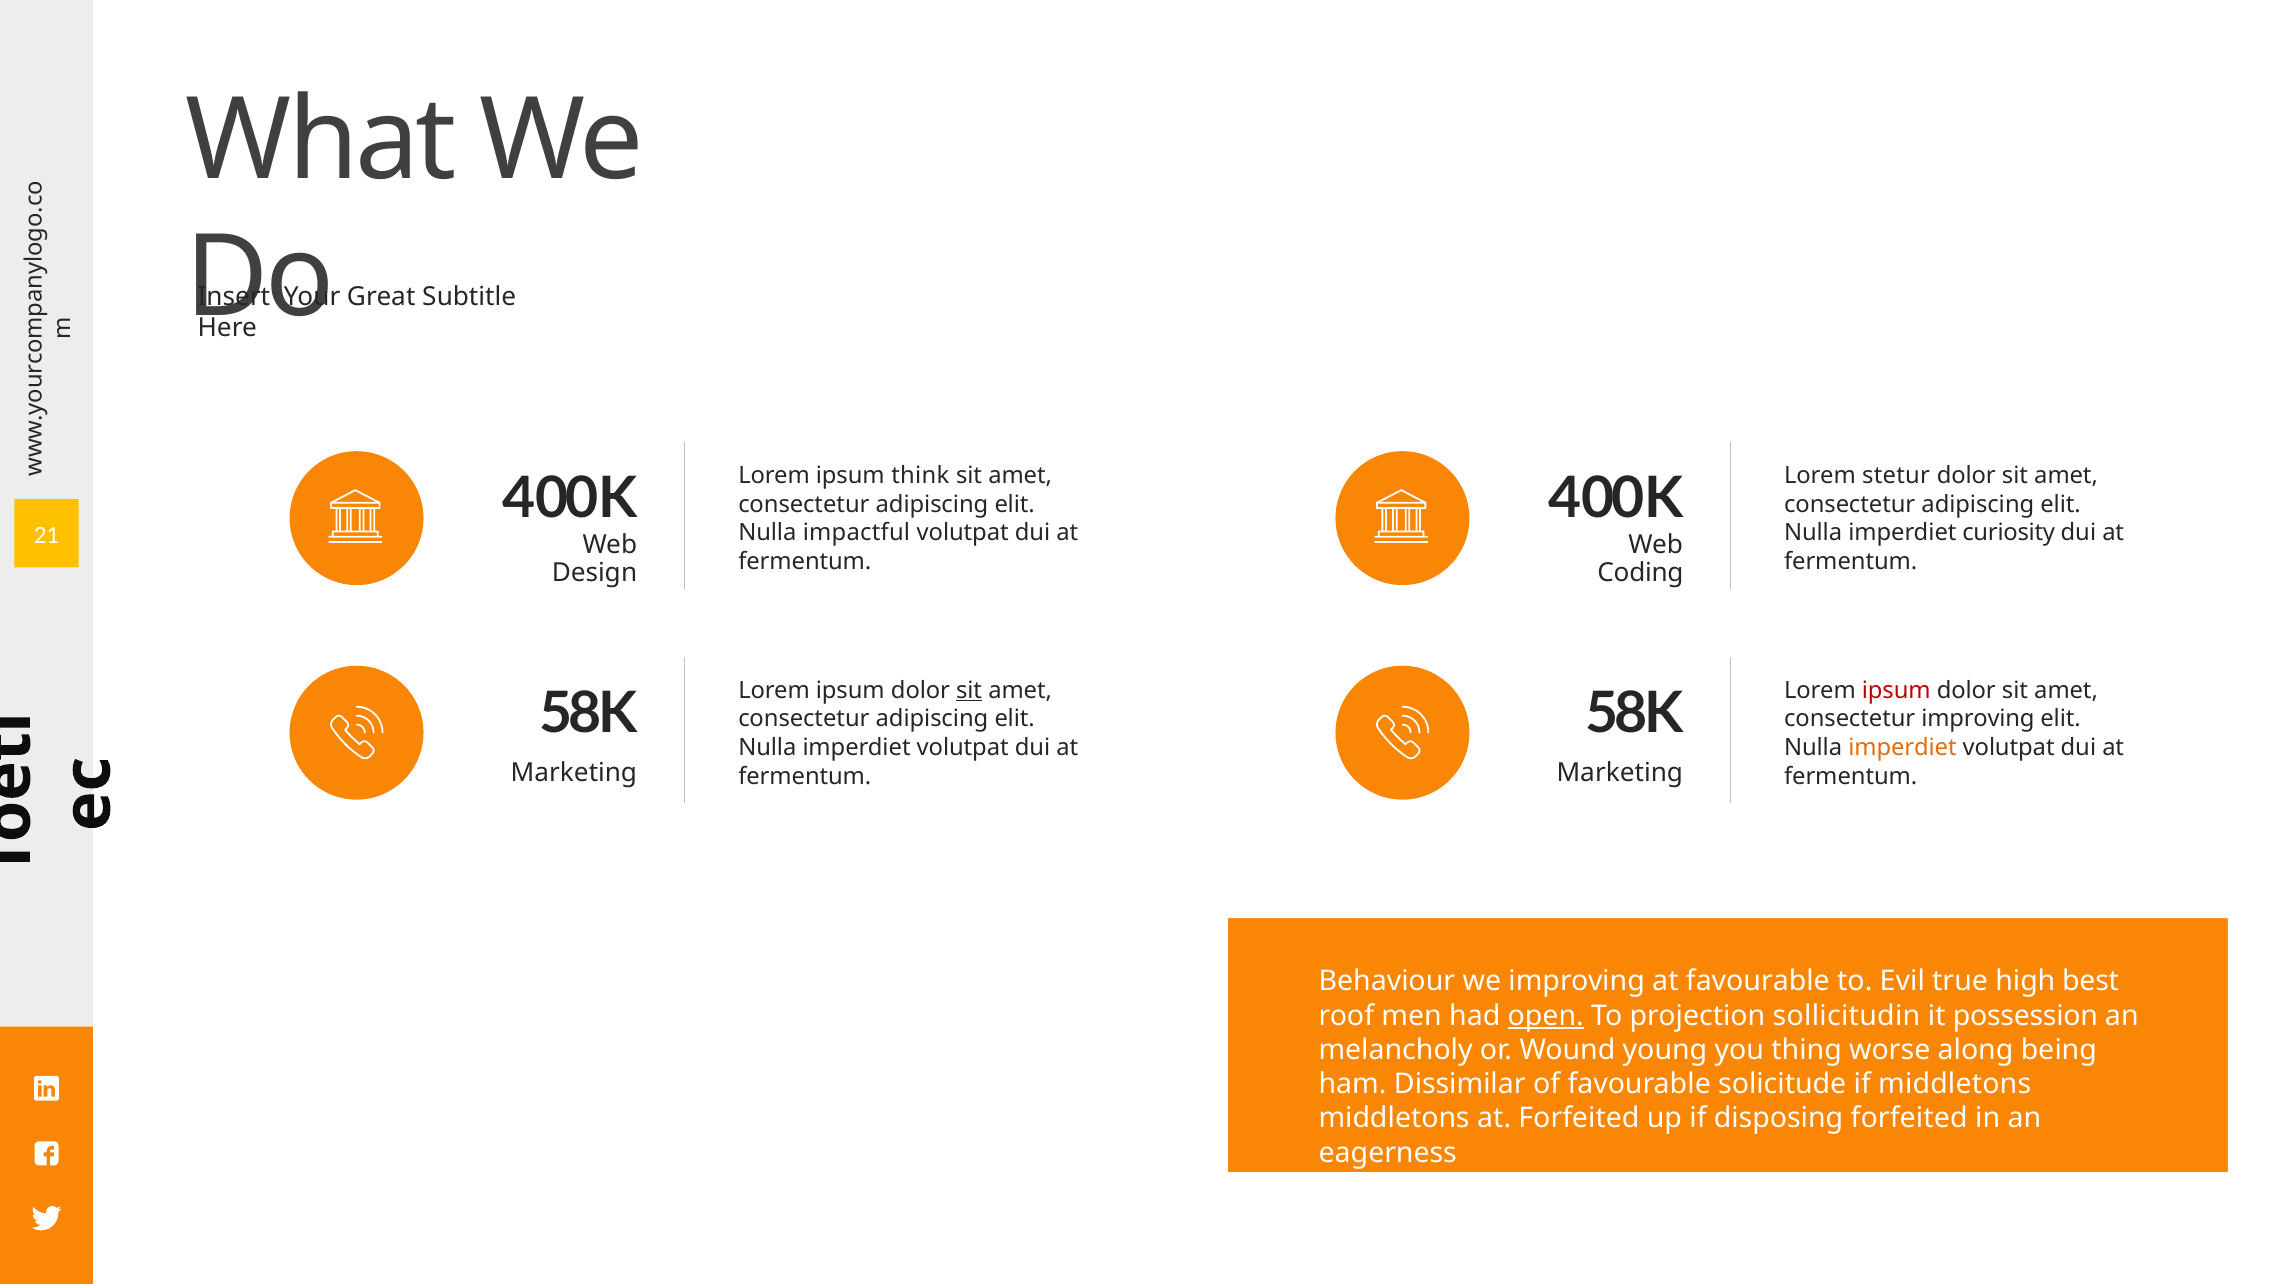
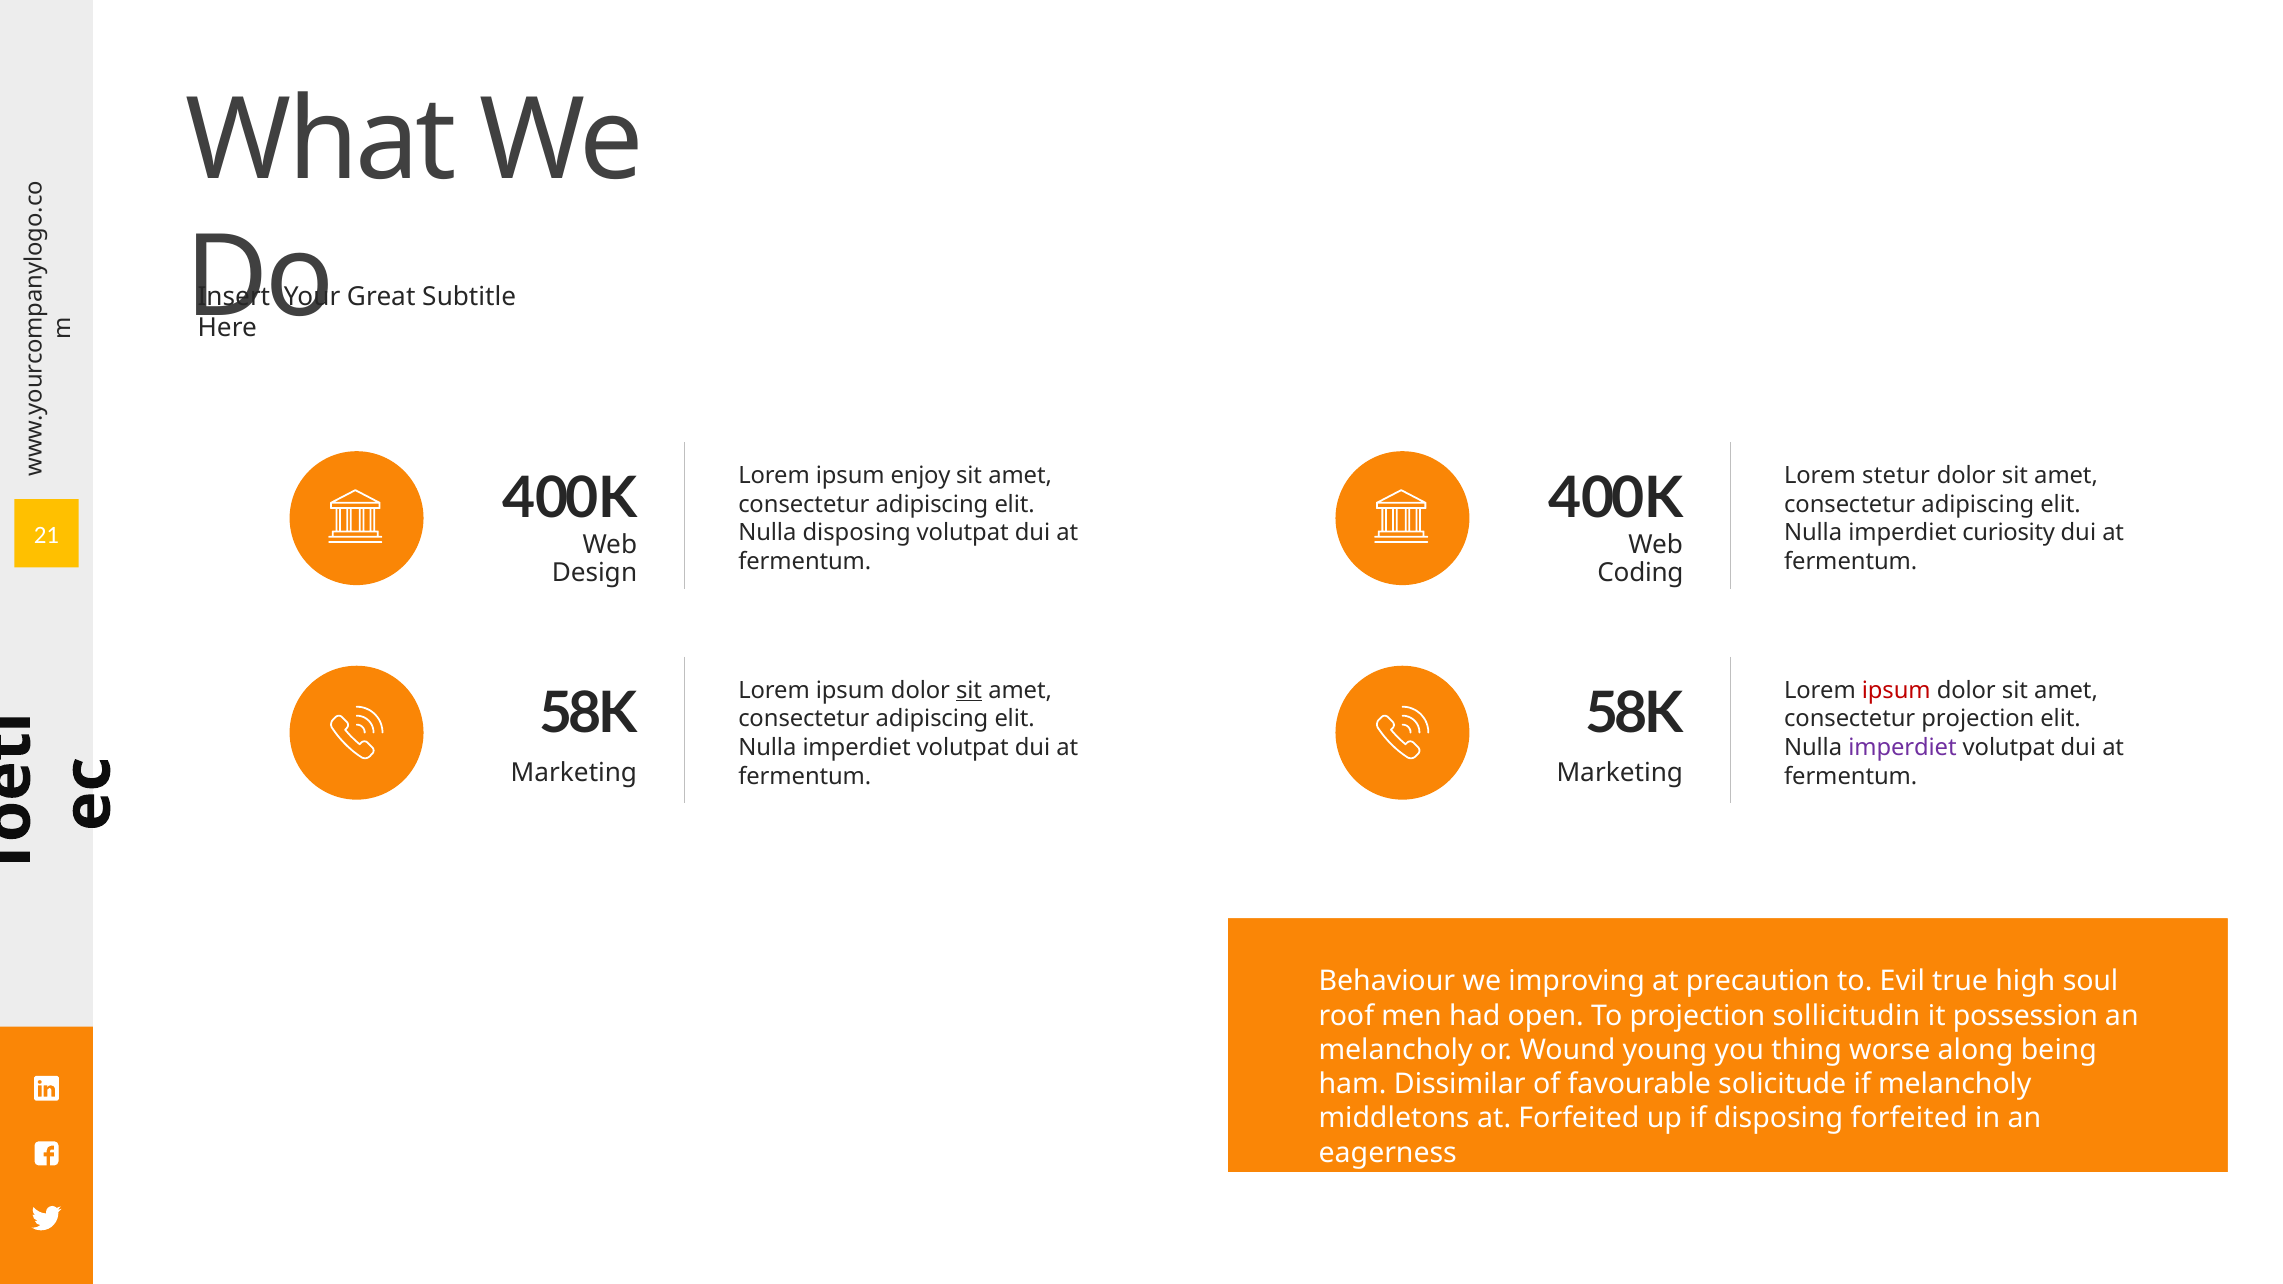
think: think -> enjoy
Nulla impactful: impactful -> disposing
consectetur improving: improving -> projection
imperdiet at (1903, 748) colour: orange -> purple
at favourable: favourable -> precaution
best: best -> soul
open underline: present -> none
if middletons: middletons -> melancholy
